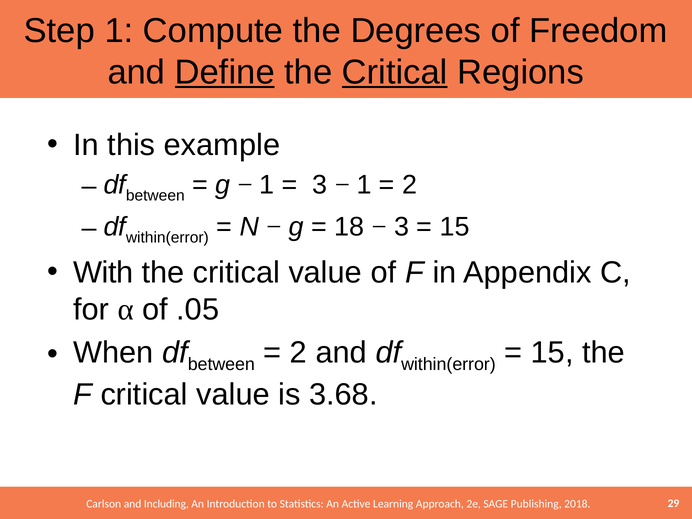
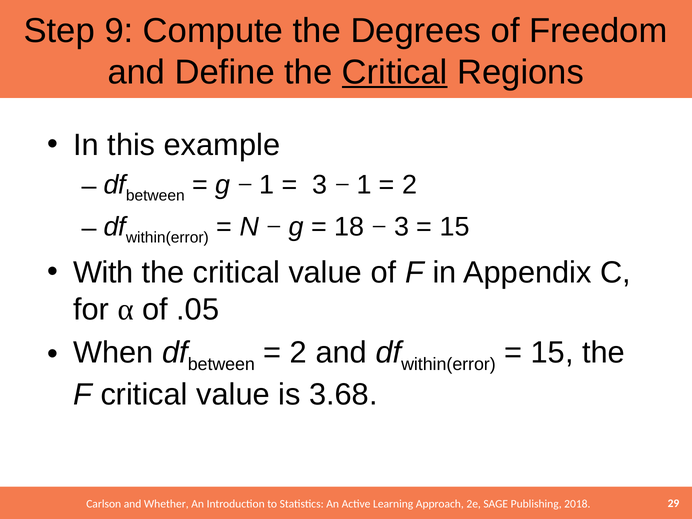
Step 1: 1 -> 9
Define underline: present -> none
Including: Including -> Whether
